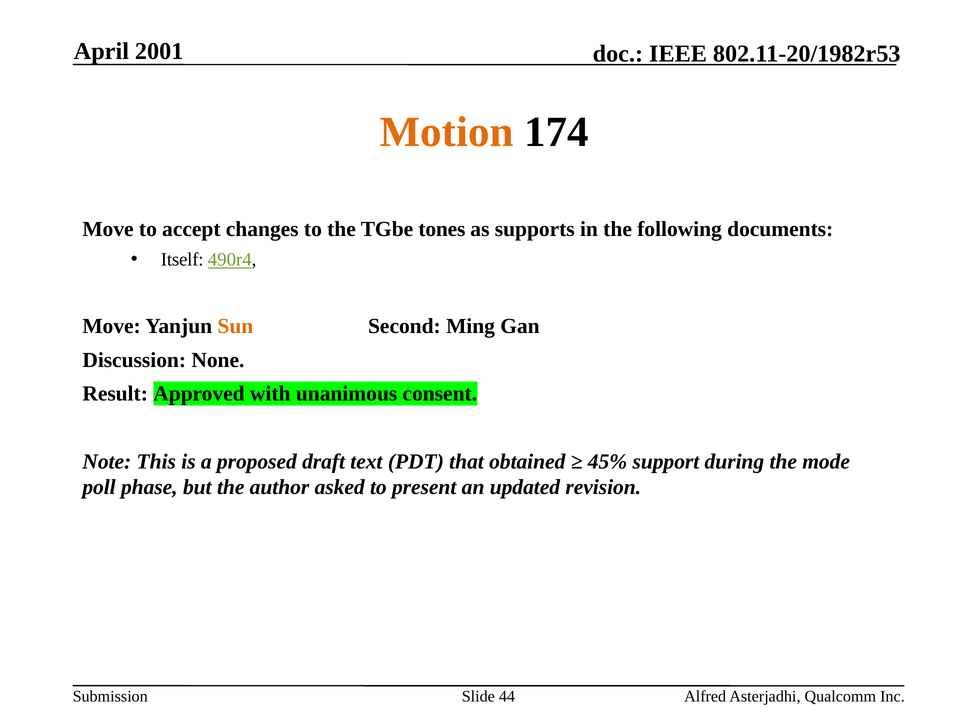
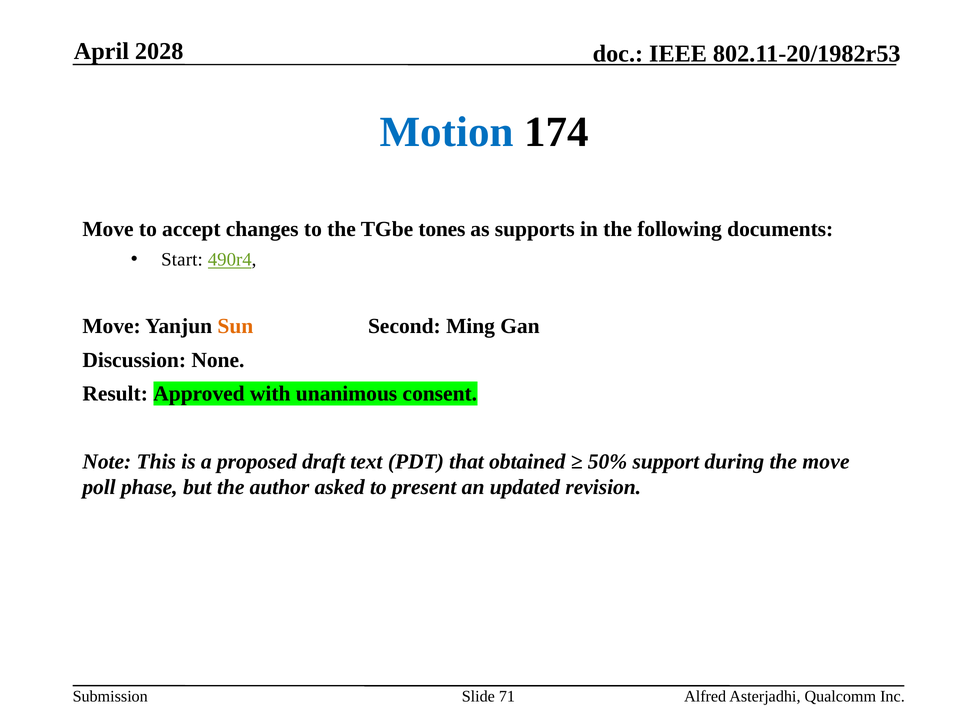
2001: 2001 -> 2028
Motion colour: orange -> blue
Itself: Itself -> Start
45%: 45% -> 50%
the mode: mode -> move
44: 44 -> 71
